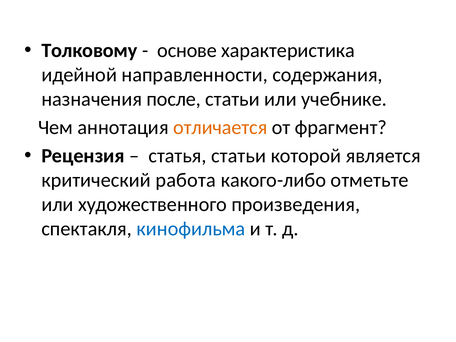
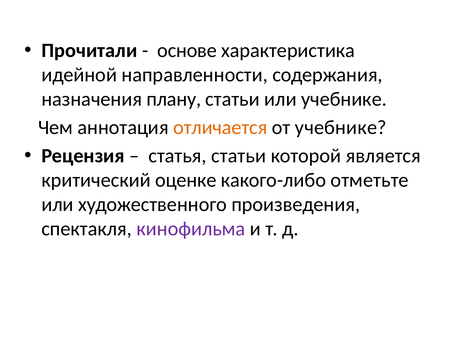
Толковому: Толковому -> Прочитали
после: после -> плану
от фрагмент: фрагмент -> учебнике
работа: работа -> оценке
кинофильма colour: blue -> purple
